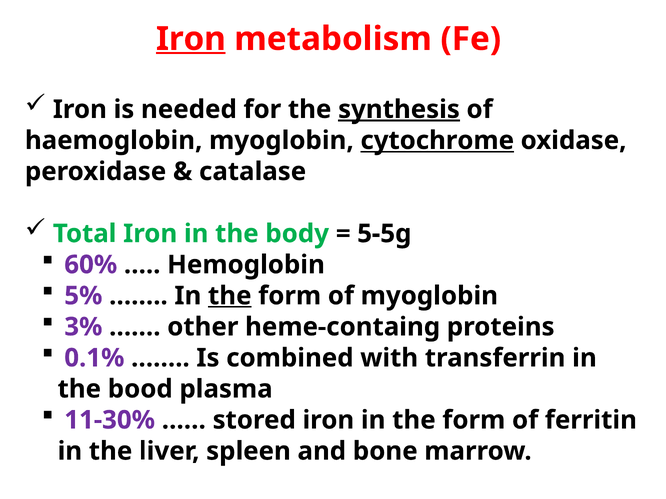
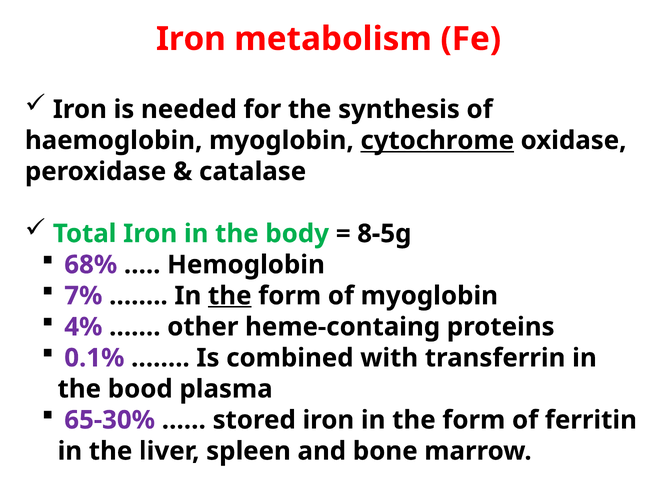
Iron at (191, 39) underline: present -> none
synthesis underline: present -> none
5-5g: 5-5g -> 8-5g
60%: 60% -> 68%
5%: 5% -> 7%
3%: 3% -> 4%
11-30%: 11-30% -> 65-30%
